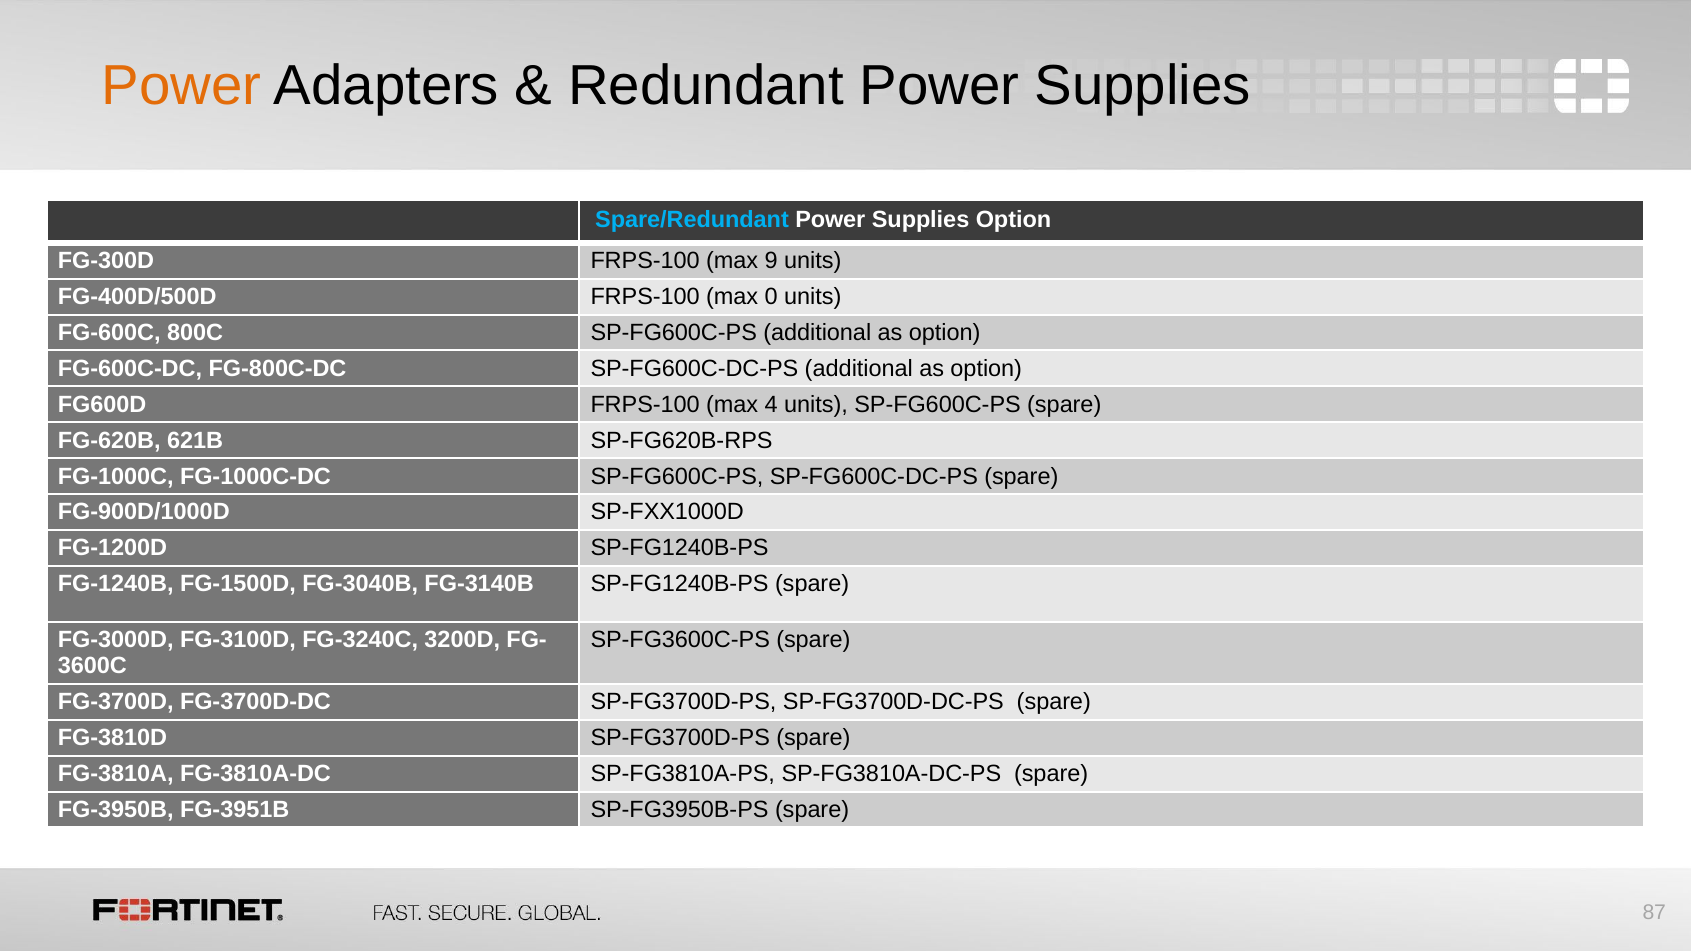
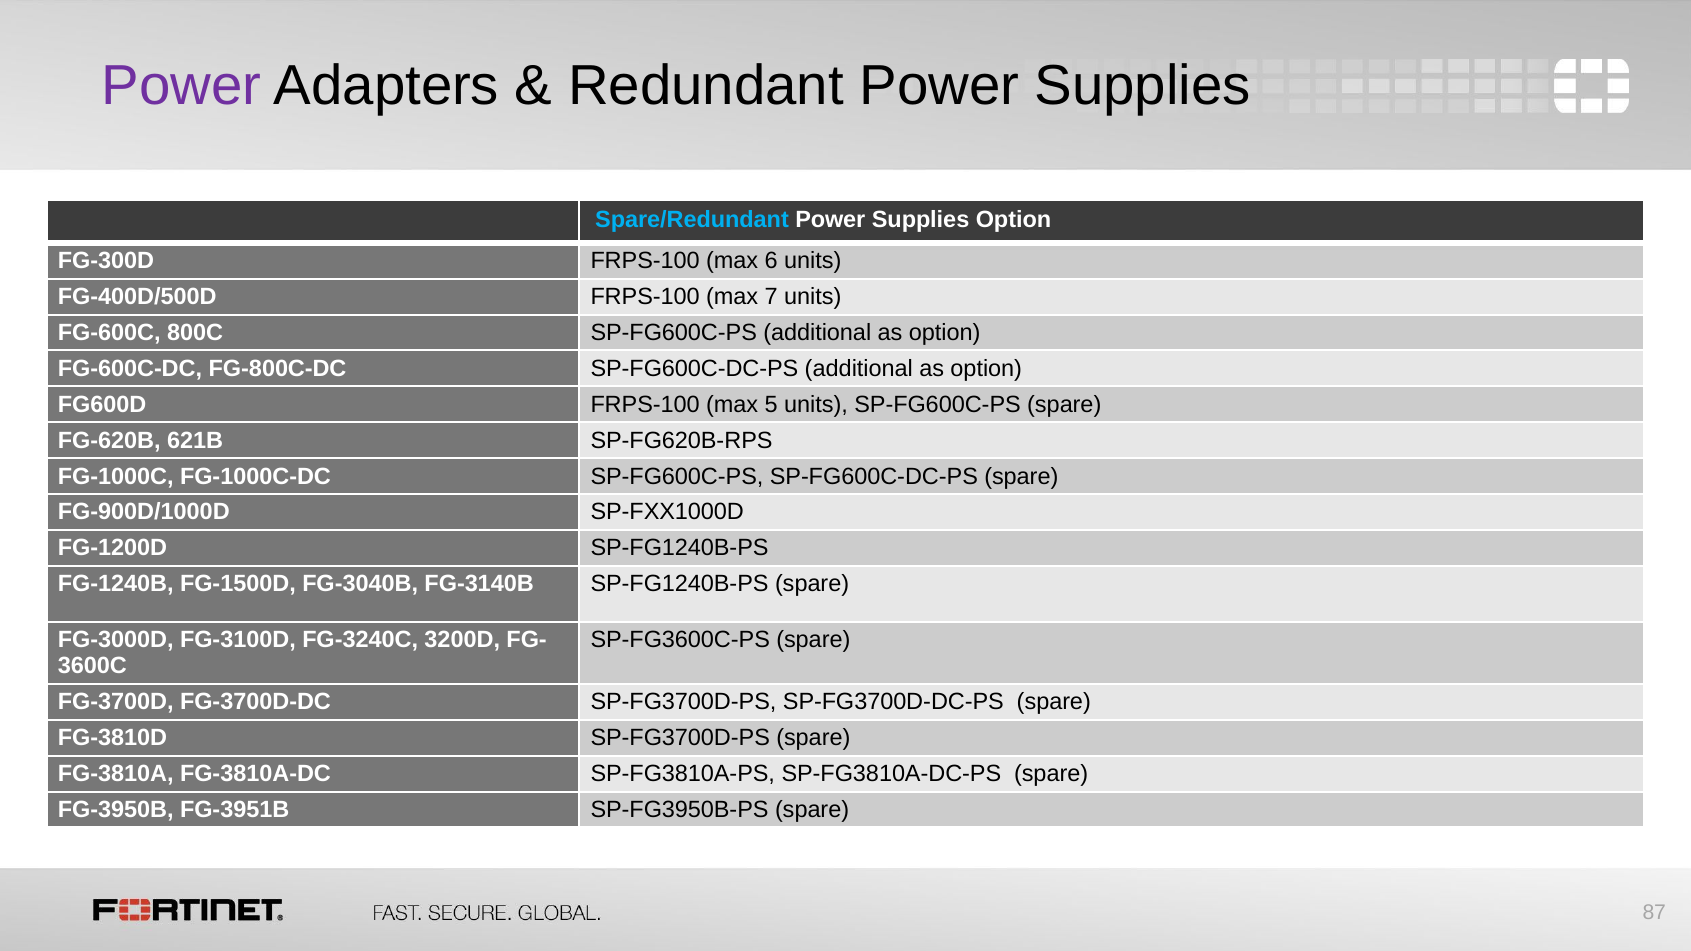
Power at (181, 86) colour: orange -> purple
9: 9 -> 6
0: 0 -> 7
4: 4 -> 5
